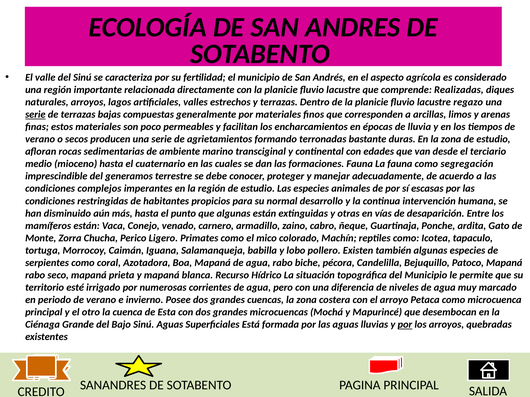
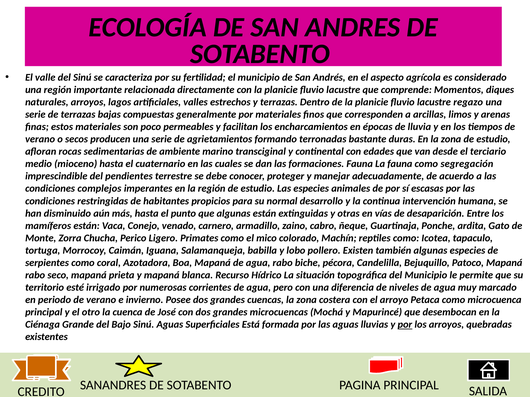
Realizadas: Realizadas -> Momentos
serie at (35, 115) underline: present -> none
generamos: generamos -> pendientes
Esta: Esta -> José
